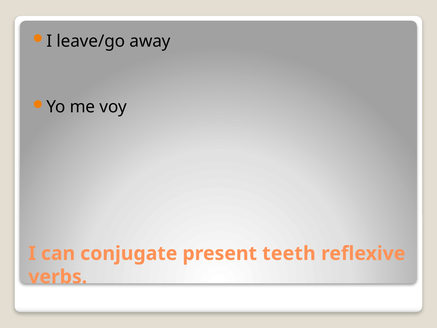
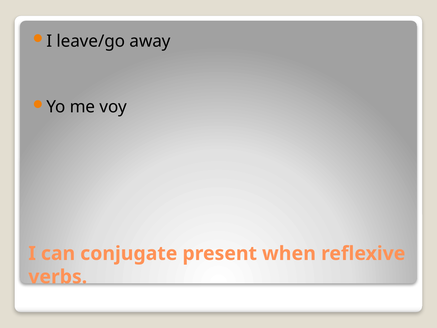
teeth: teeth -> when
